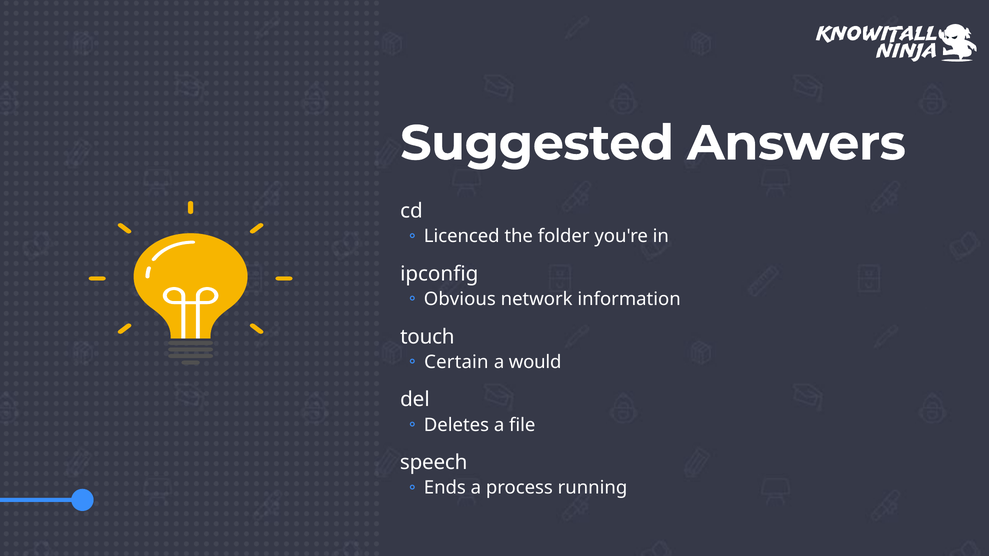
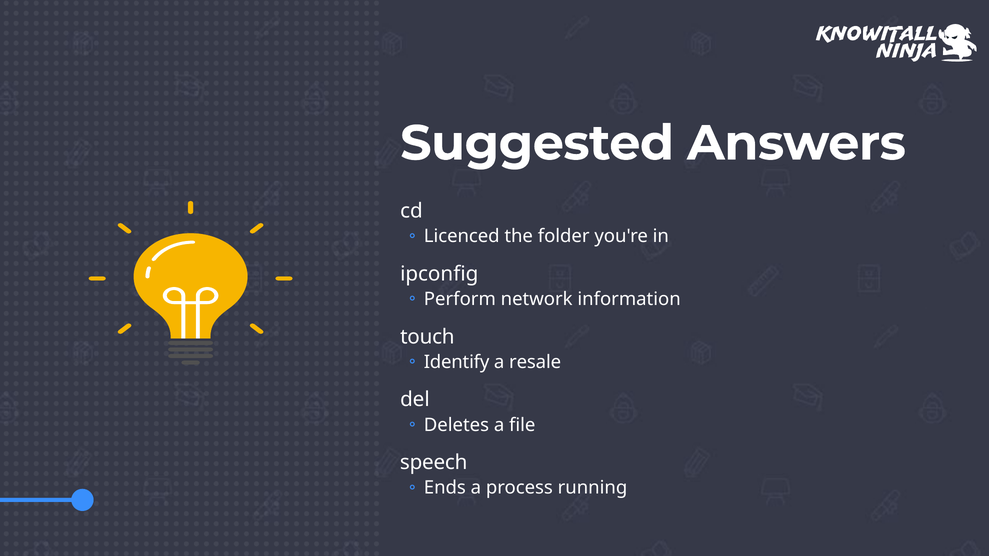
Obvious: Obvious -> Perform
Certain: Certain -> Identify
would: would -> resale
